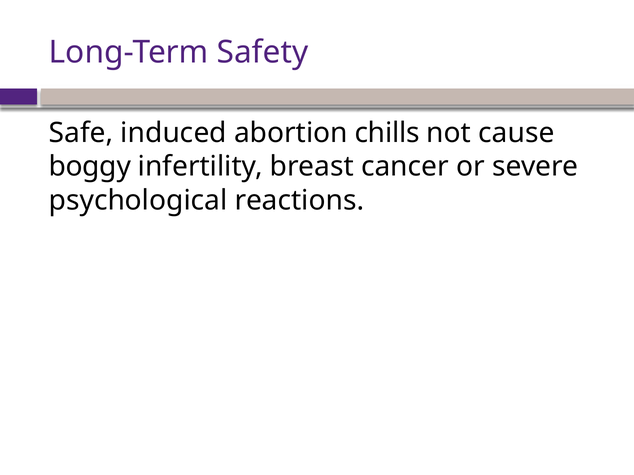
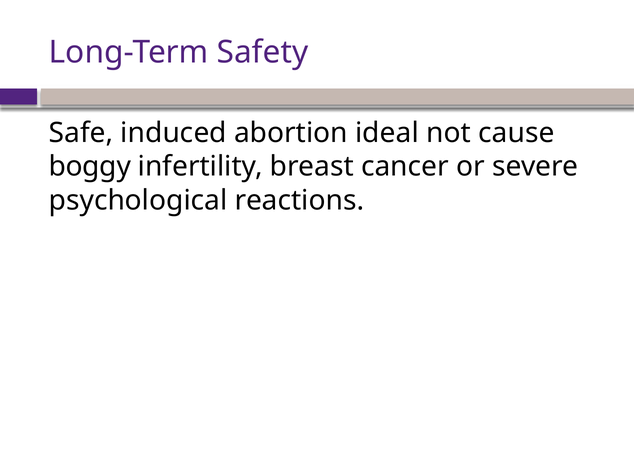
chills: chills -> ideal
